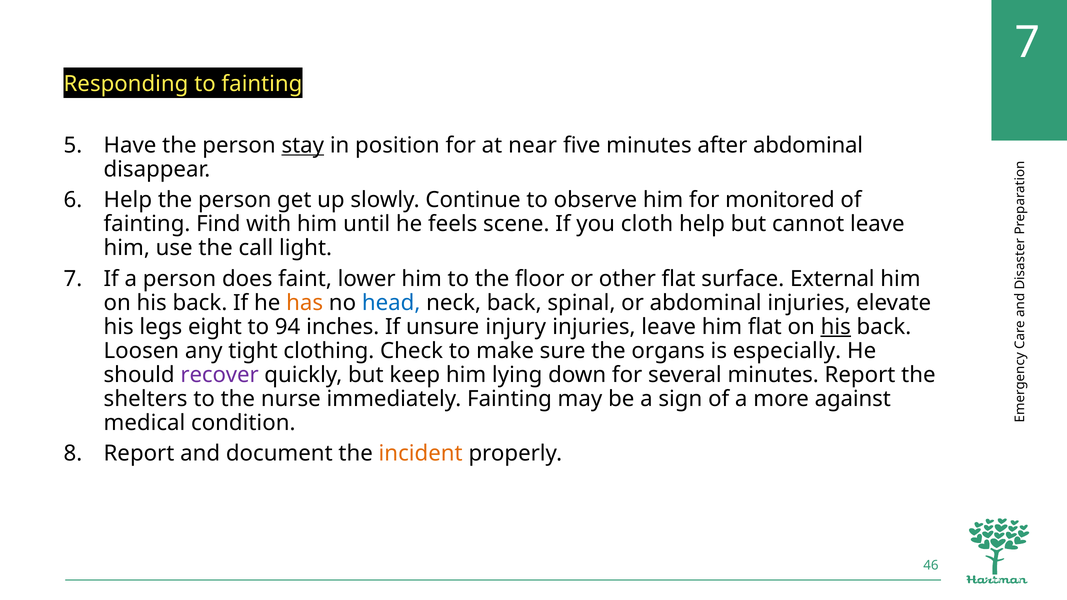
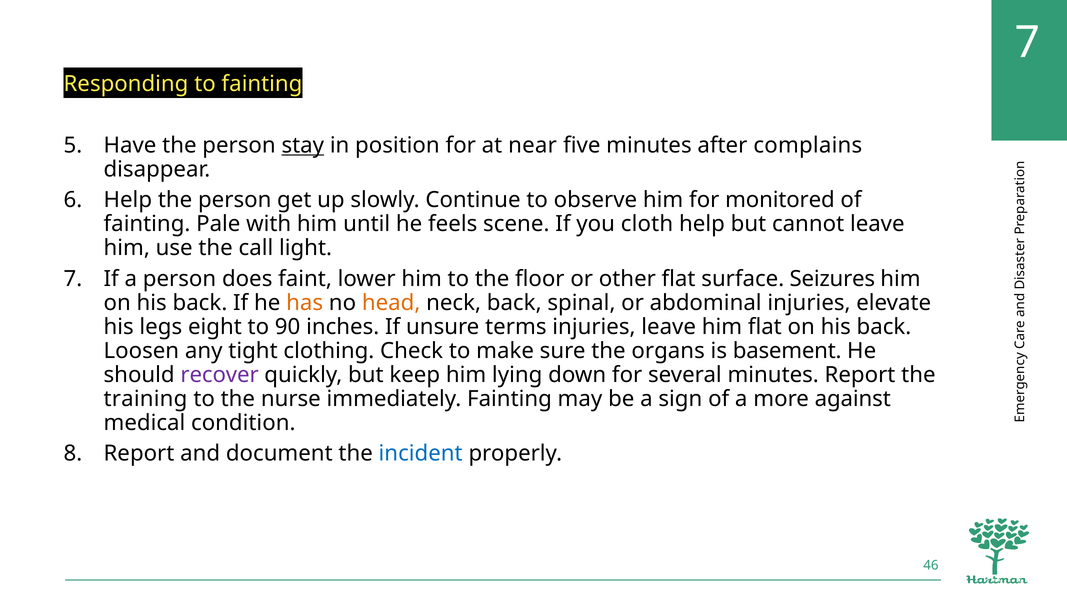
after abdominal: abdominal -> complains
Find: Find -> Pale
External: External -> Seizures
head colour: blue -> orange
94: 94 -> 90
injury: injury -> terms
his at (836, 327) underline: present -> none
especially: especially -> basement
shelters: shelters -> training
incident colour: orange -> blue
